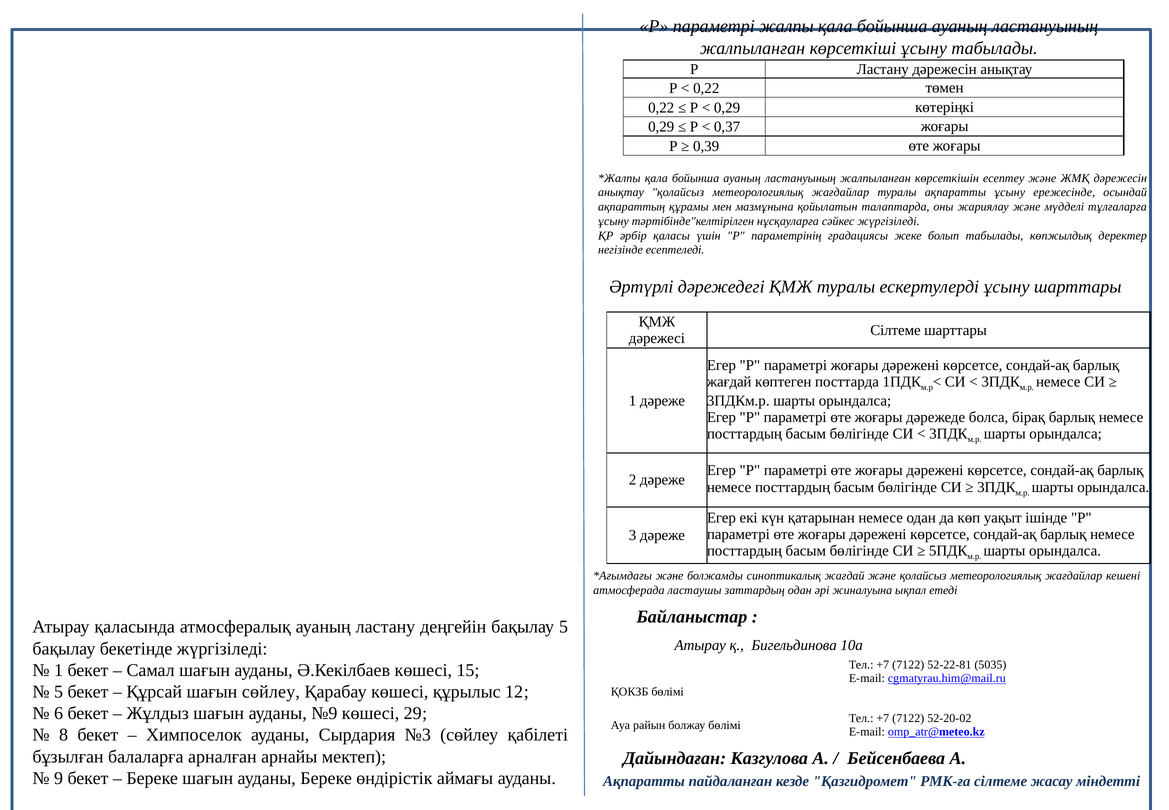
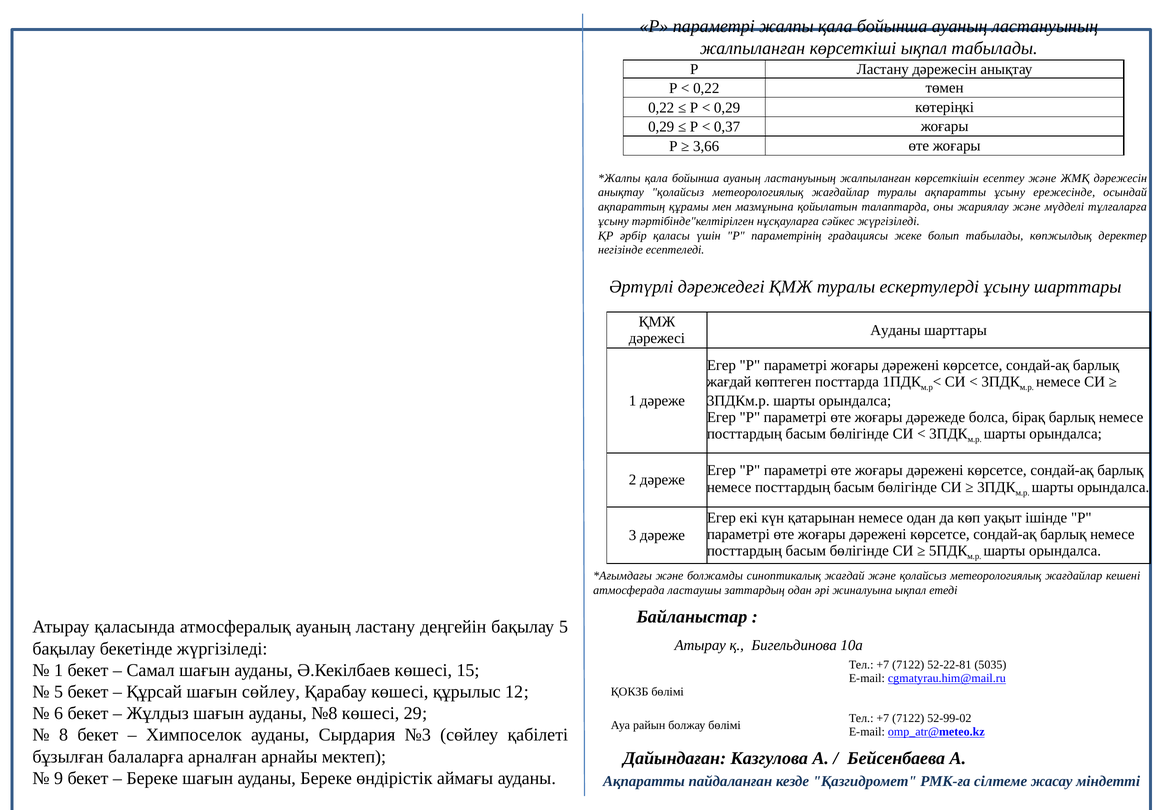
көрсеткіші ұсыну: ұсыну -> ықпал
0,39: 0,39 -> 3,66
Сілтеме at (895, 330): Сілтеме -> Ауданы
№9: №9 -> №8
52-20-02: 52-20-02 -> 52-99-02
